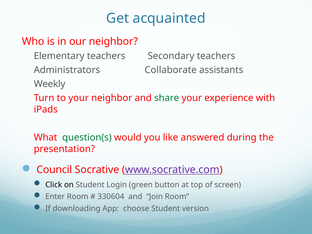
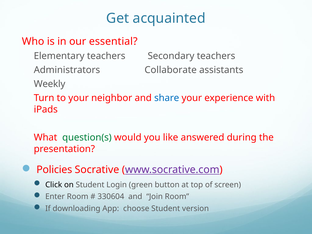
our neighbor: neighbor -> essential
share colour: green -> blue
Council: Council -> Policies
